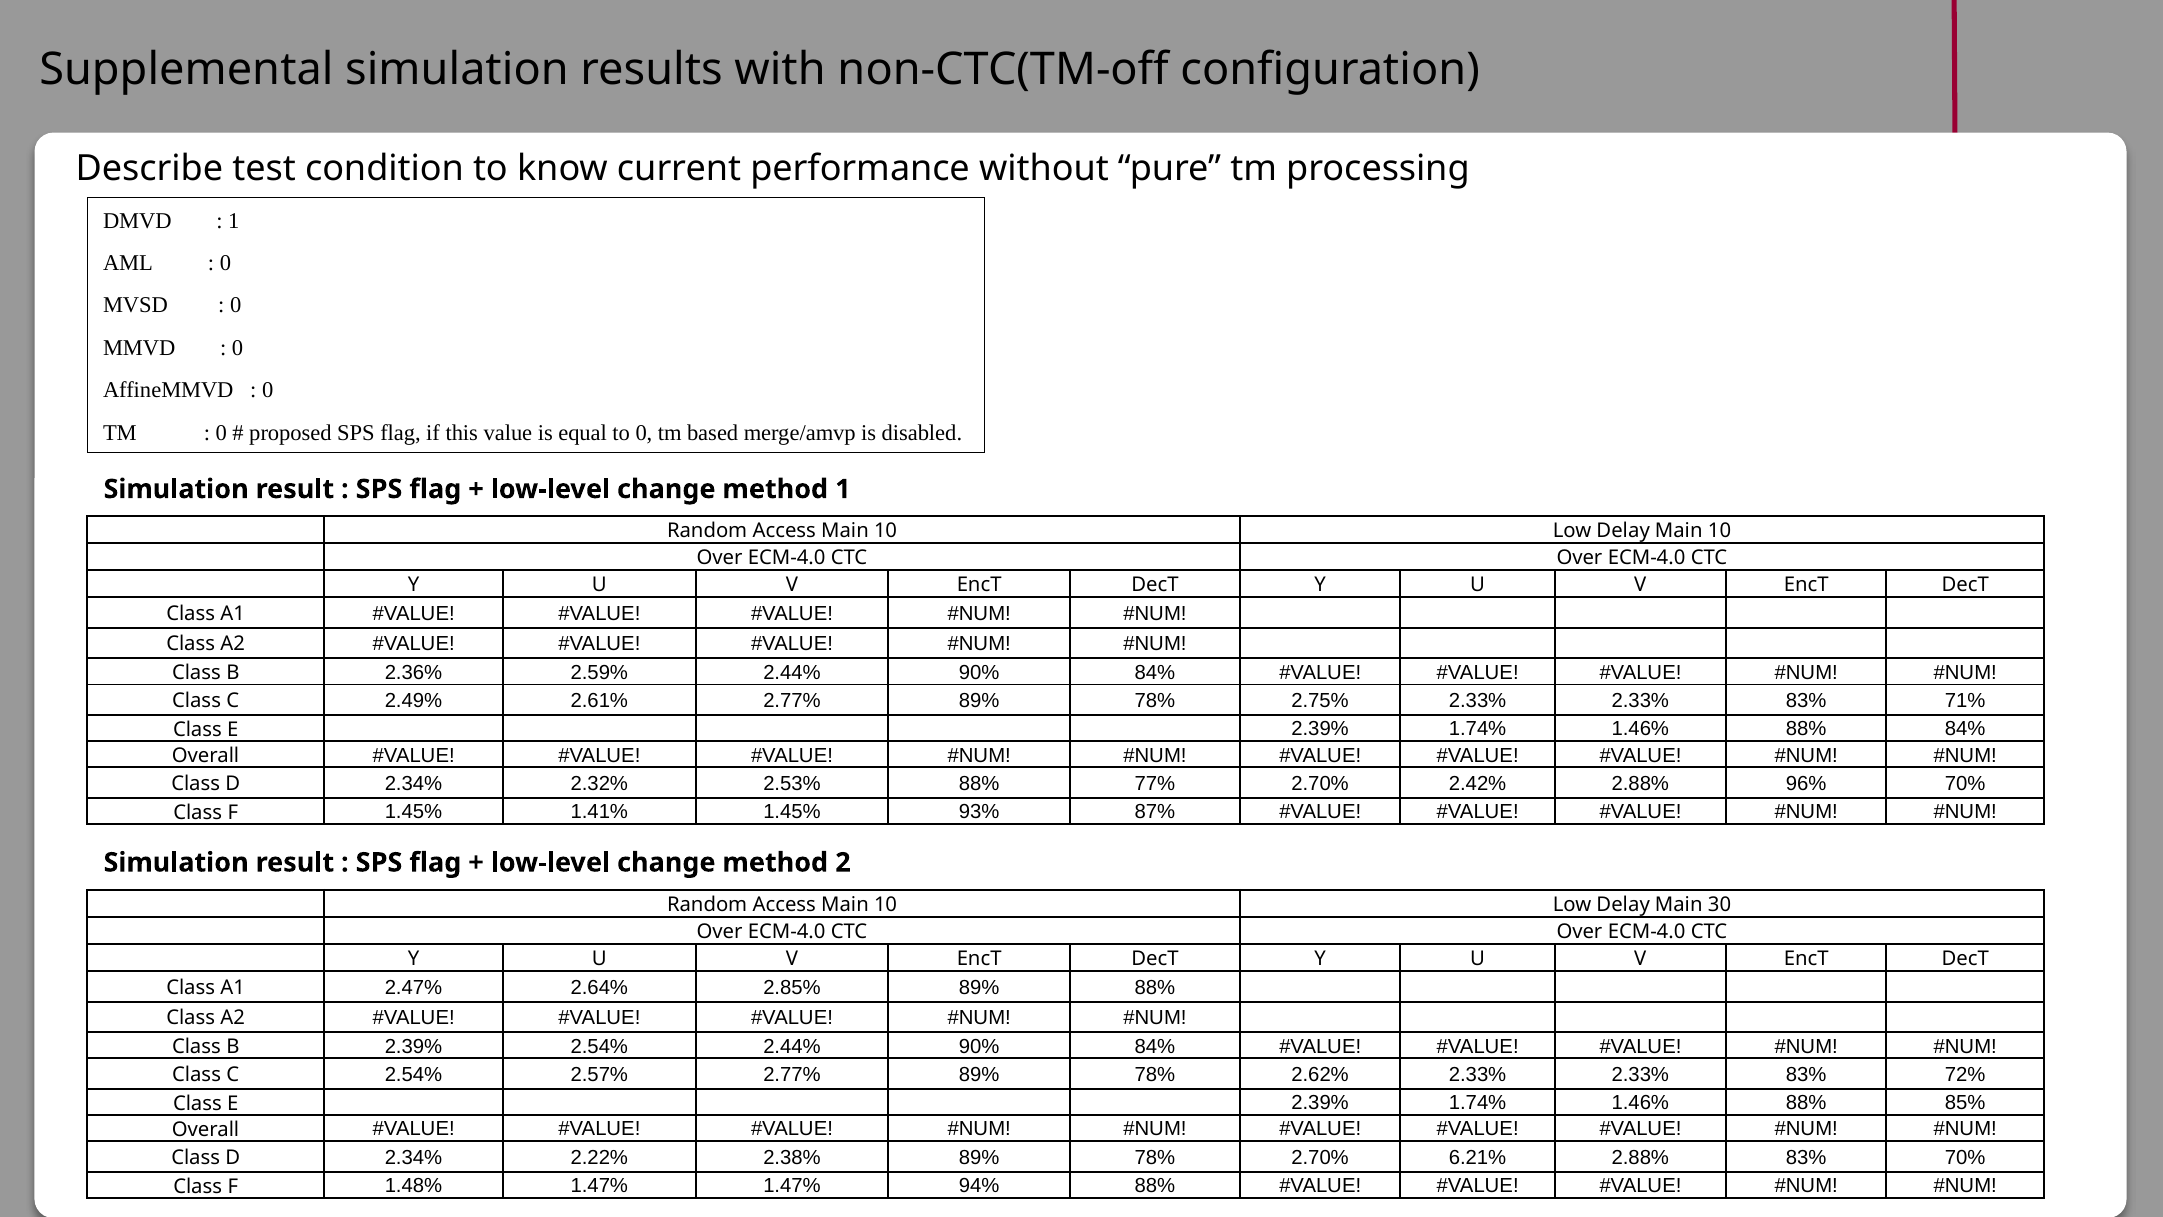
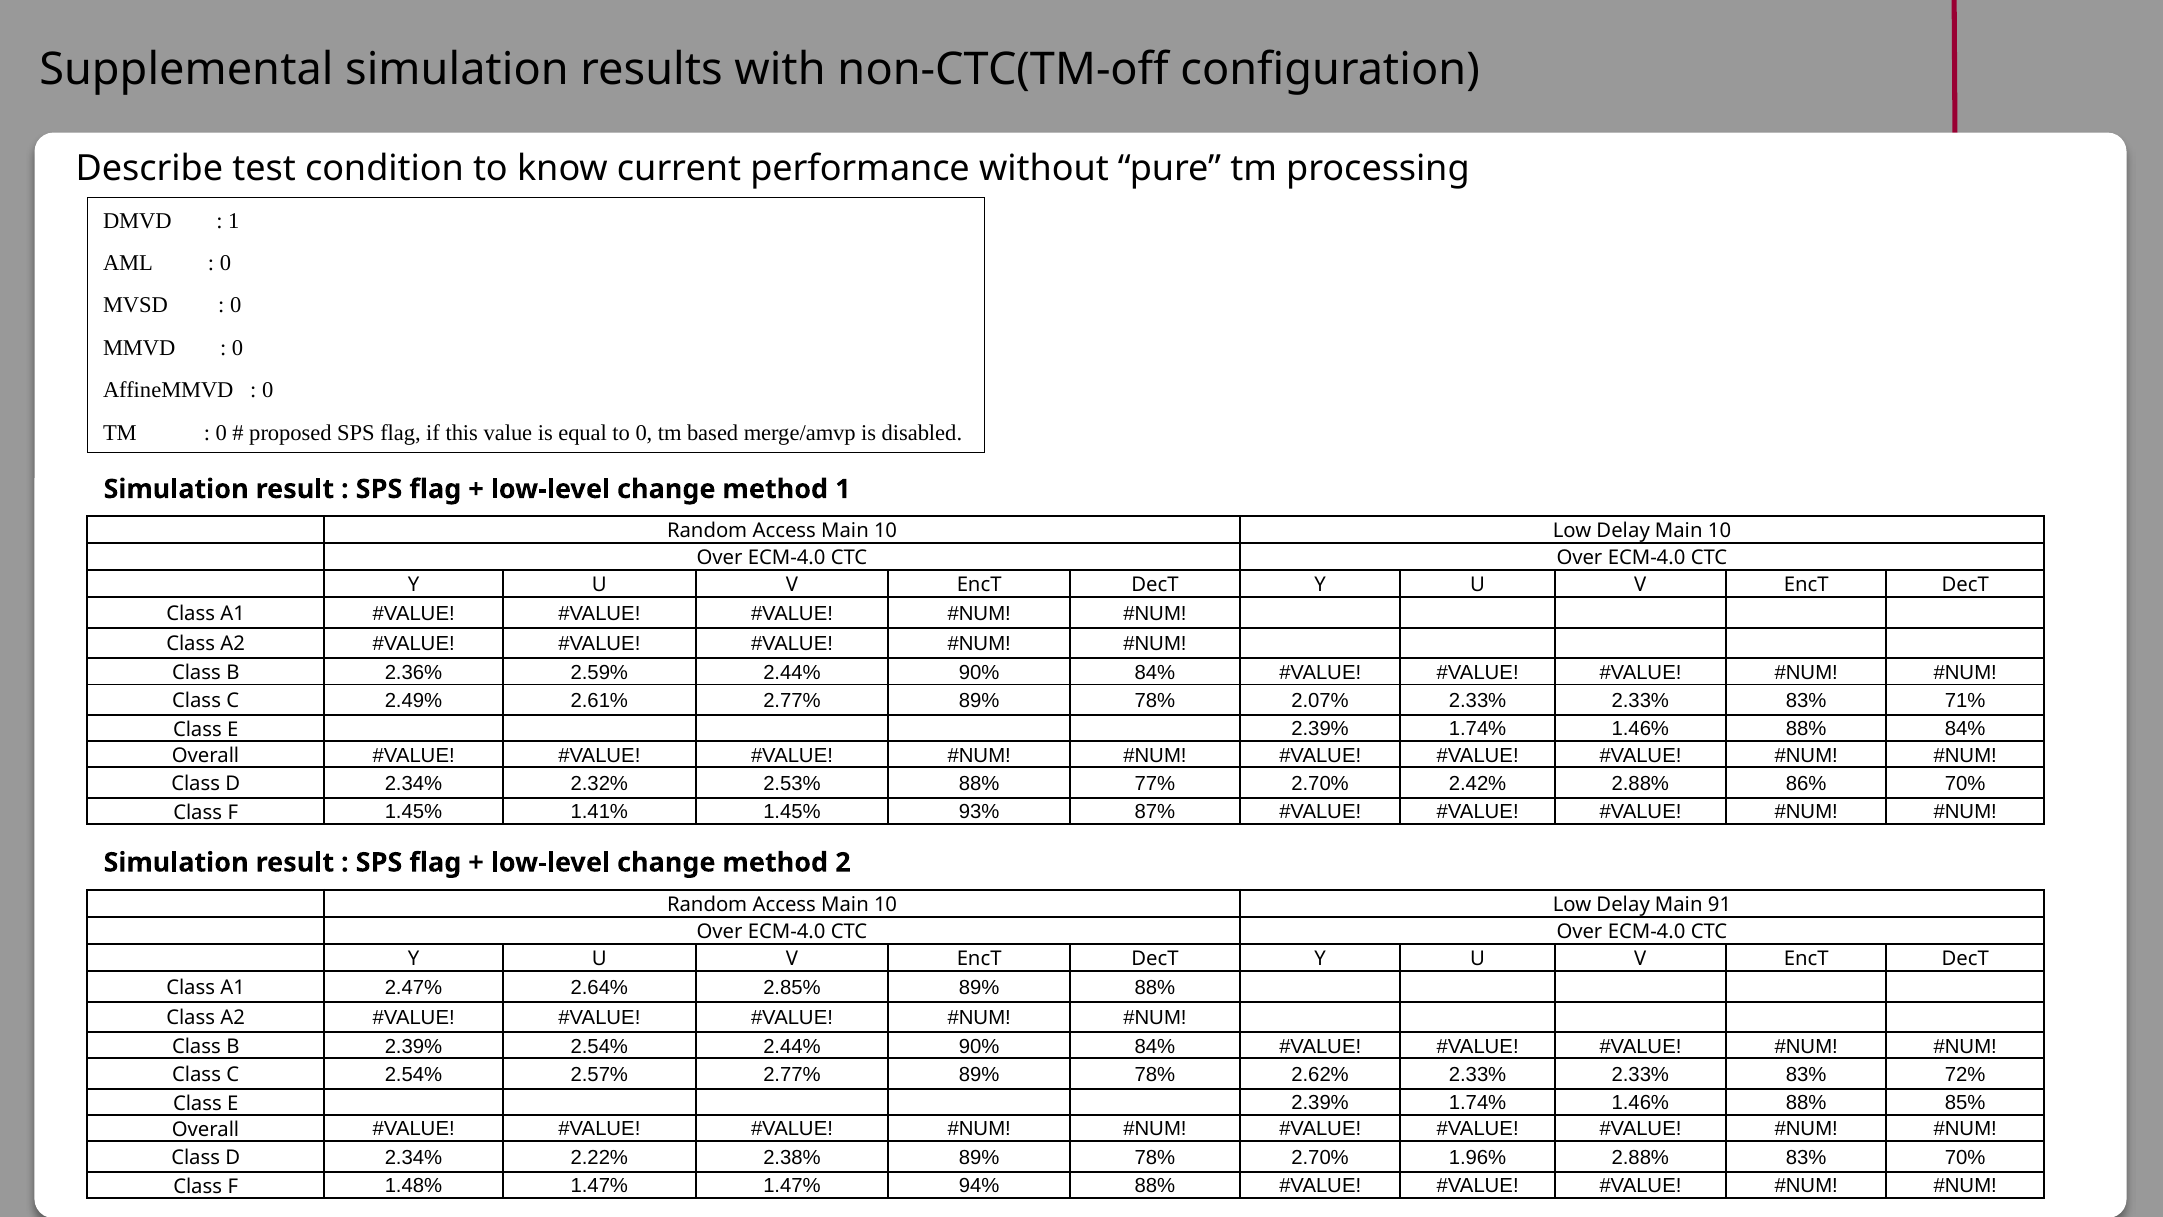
2.75%: 2.75% -> 2.07%
96%: 96% -> 86%
30: 30 -> 91
6.21%: 6.21% -> 1.96%
